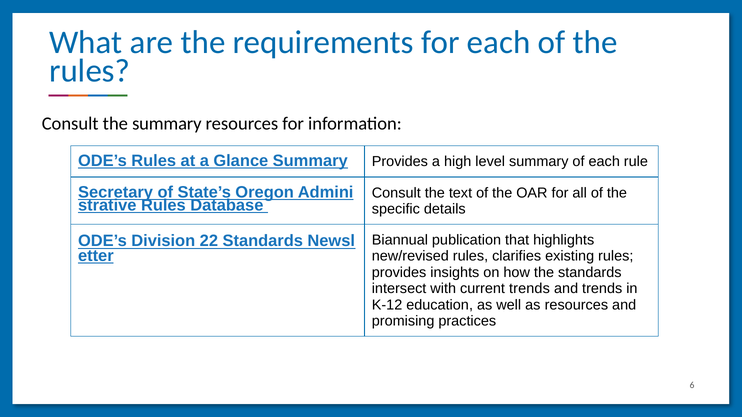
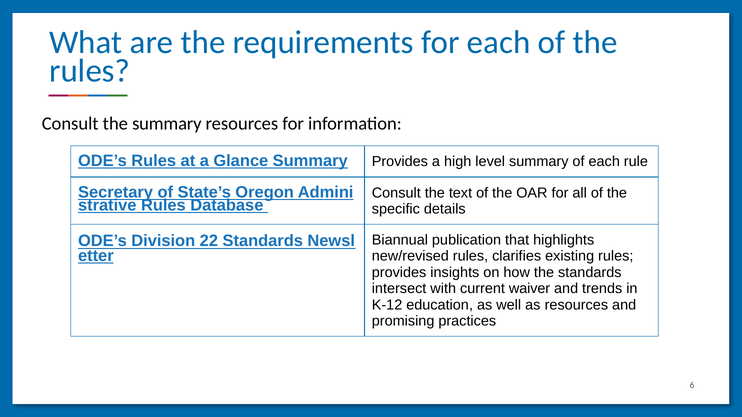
current trends: trends -> waiver
